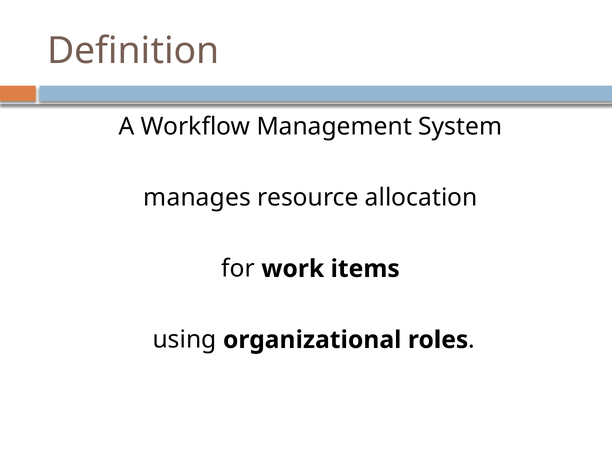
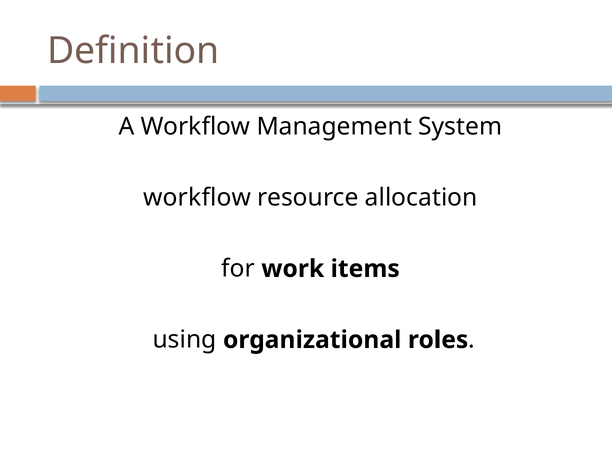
manages at (197, 198): manages -> workflow
